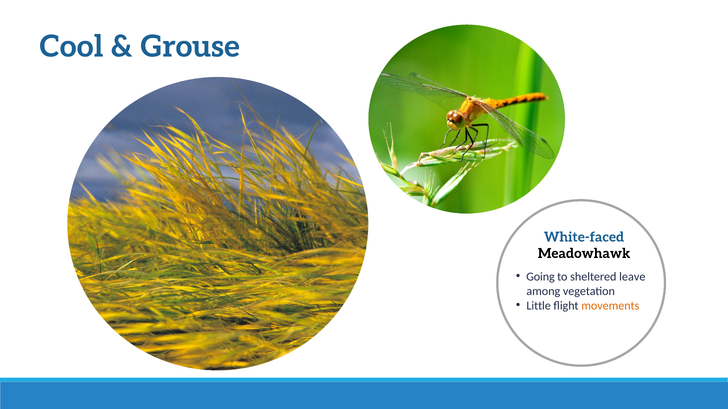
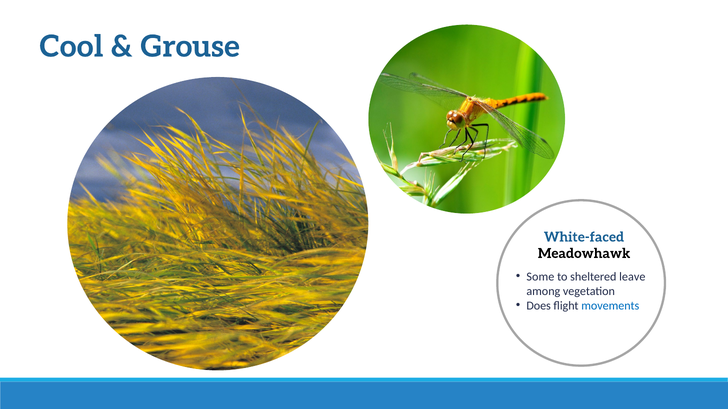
Going: Going -> Some
Little: Little -> Does
movements colour: orange -> blue
